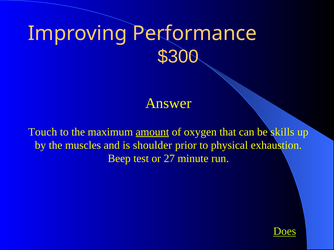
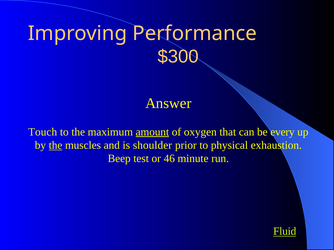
skills: skills -> every
the at (56, 145) underline: none -> present
27: 27 -> 46
Does: Does -> Fluid
